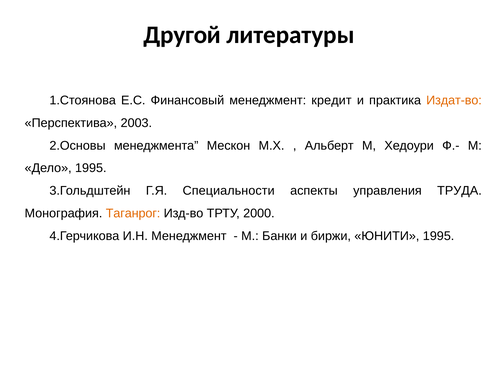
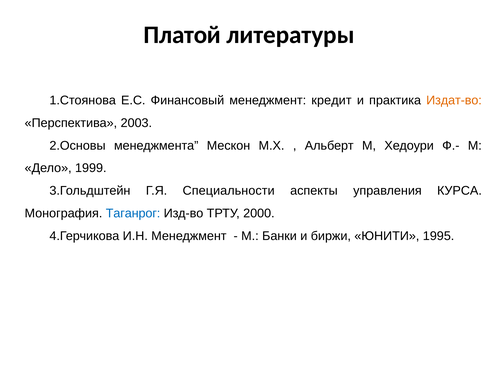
Другой: Другой -> Платой
Дело 1995: 1995 -> 1999
ТРУДА: ТРУДА -> КУРСА
Таганрог colour: orange -> blue
